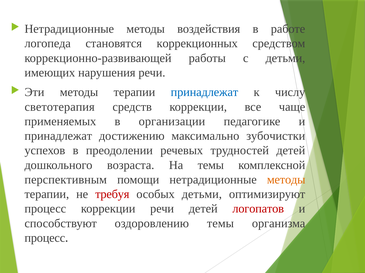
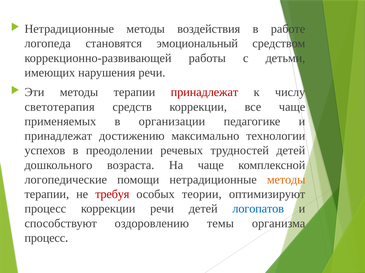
коррекционных: коррекционных -> эмоциональный
принадлежат at (204, 92) colour: blue -> red
зубочистки: зубочистки -> технологии
На темы: темы -> чаще
перспективным: перспективным -> логопедические
особых детьми: детьми -> теории
логопатов colour: red -> blue
